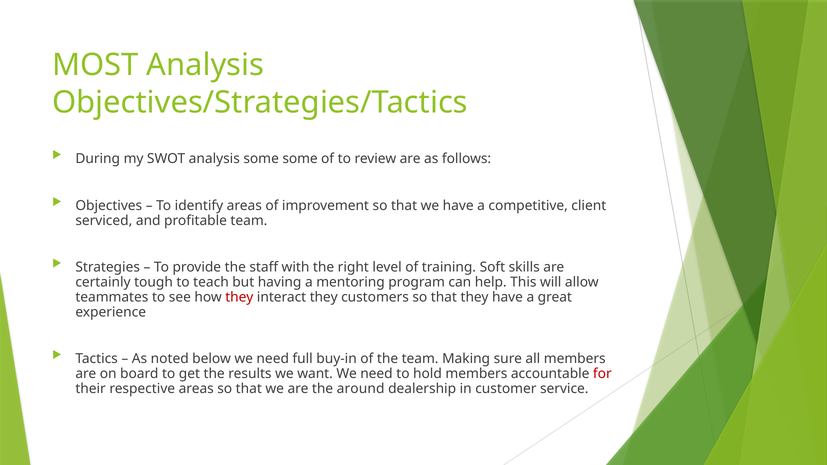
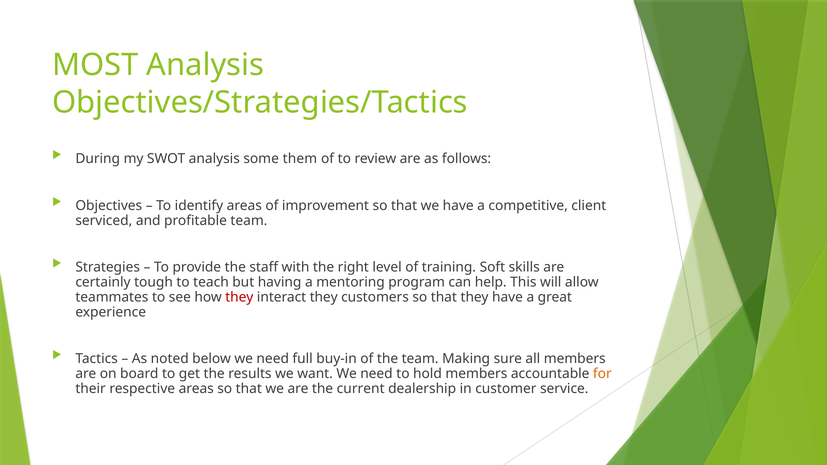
some some: some -> them
for colour: red -> orange
around: around -> current
